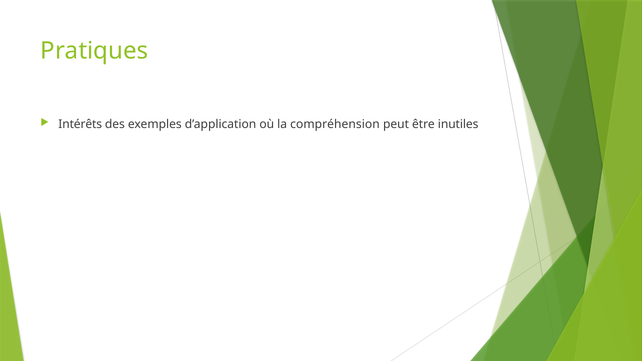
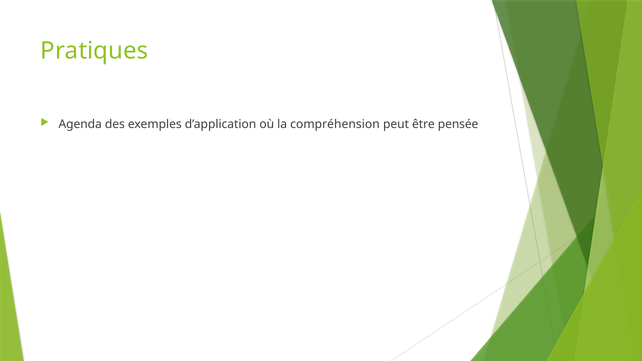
Intérêts: Intérêts -> Agenda
inutiles: inutiles -> pensée
